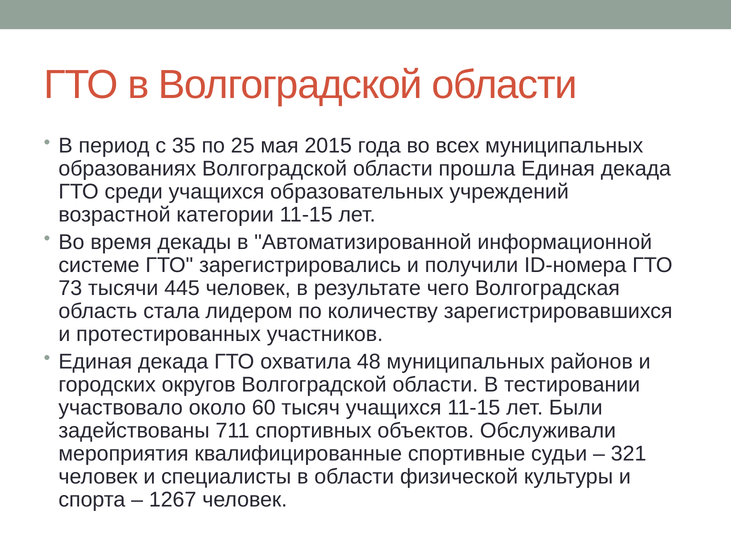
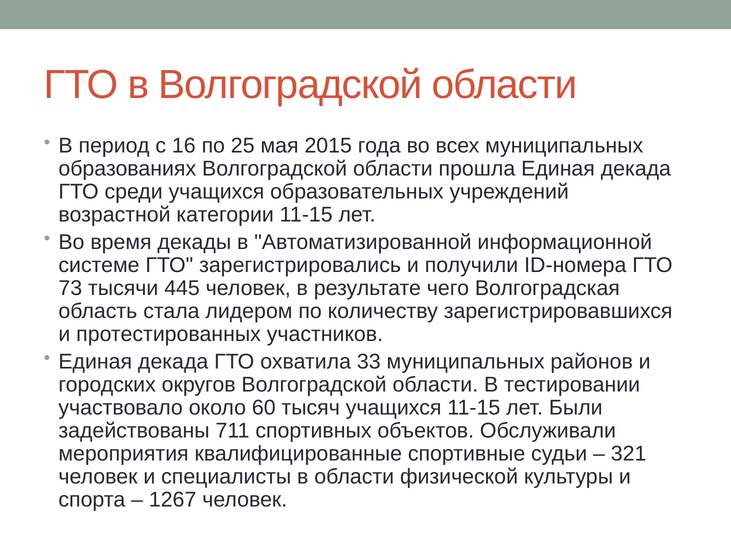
35: 35 -> 16
48: 48 -> 33
